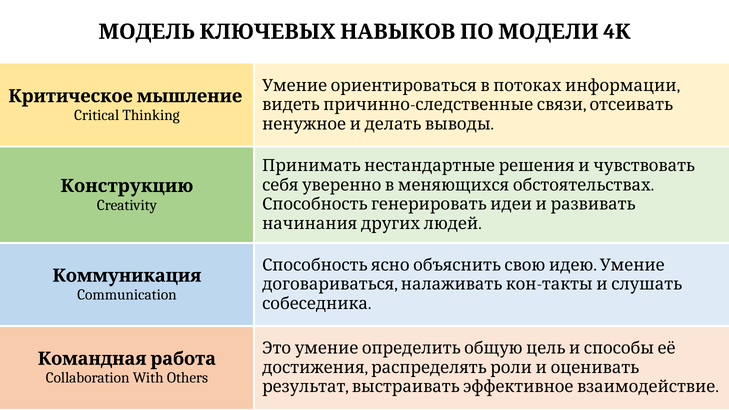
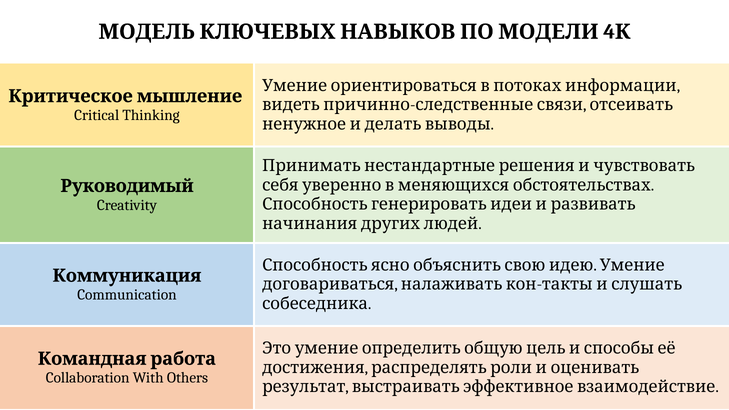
Конструкцию: Конструкцию -> Руководимый
